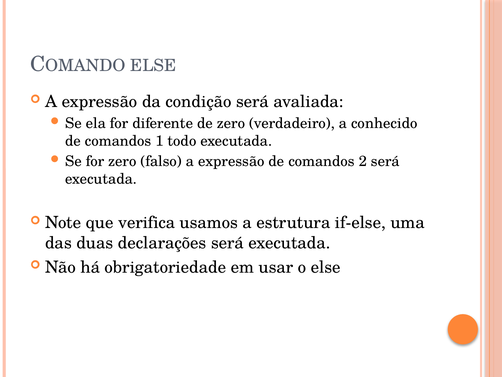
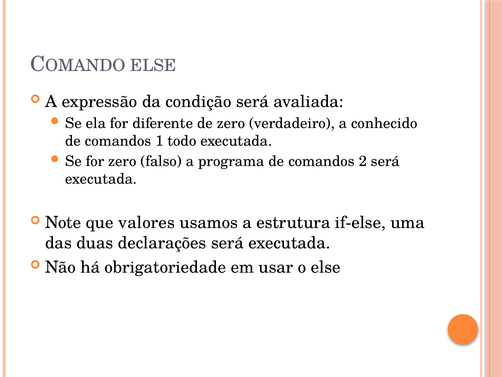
falso a expressão: expressão -> programa
verifica: verifica -> valores
